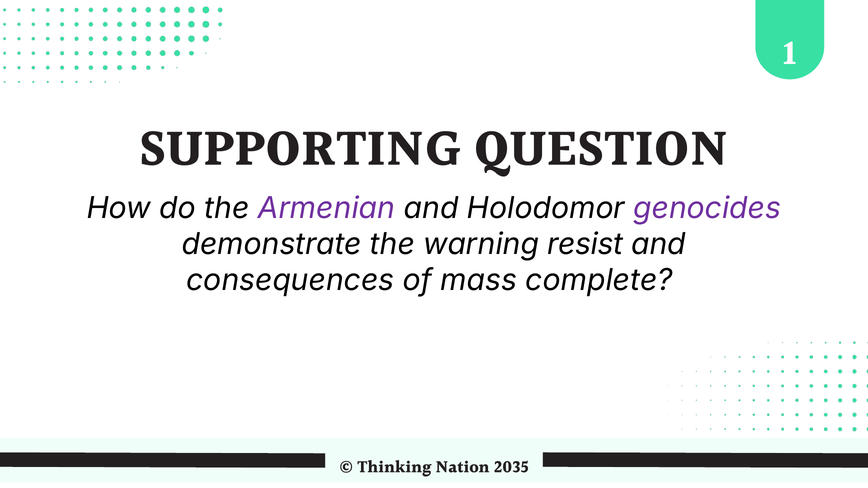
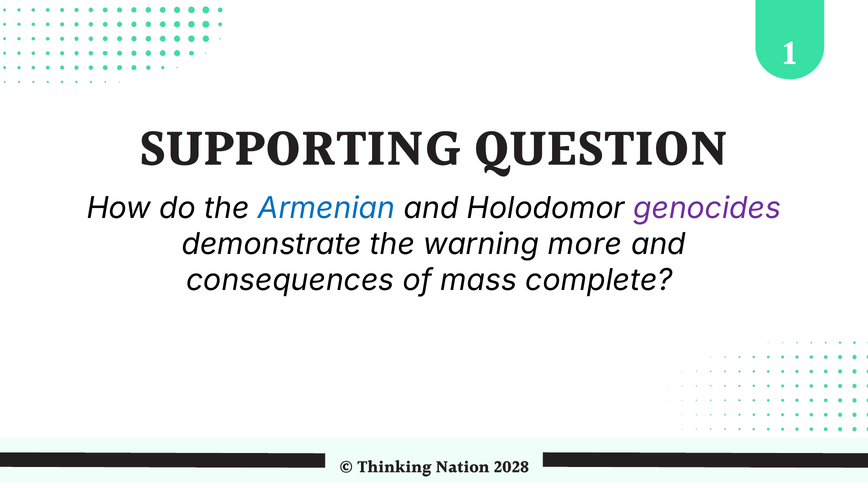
Armenian colour: purple -> blue
resist: resist -> more
2035: 2035 -> 2028
